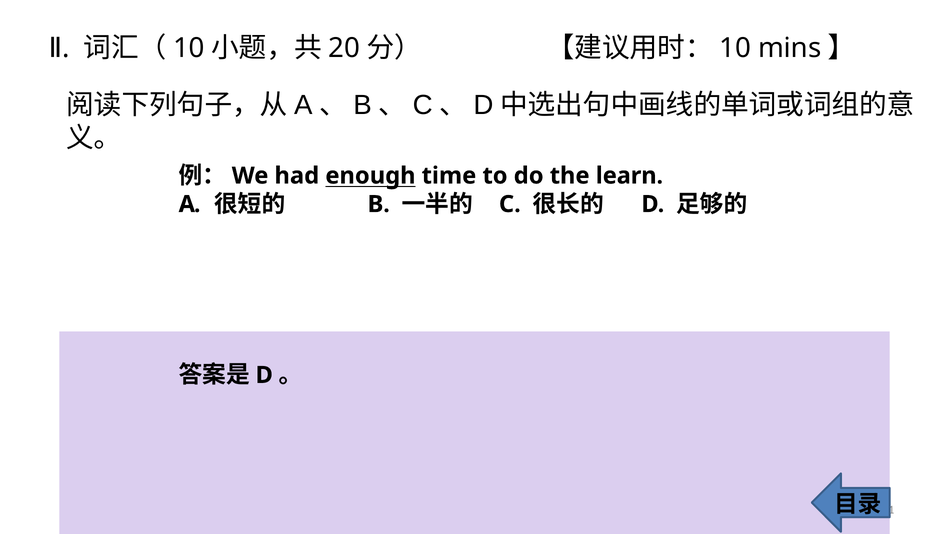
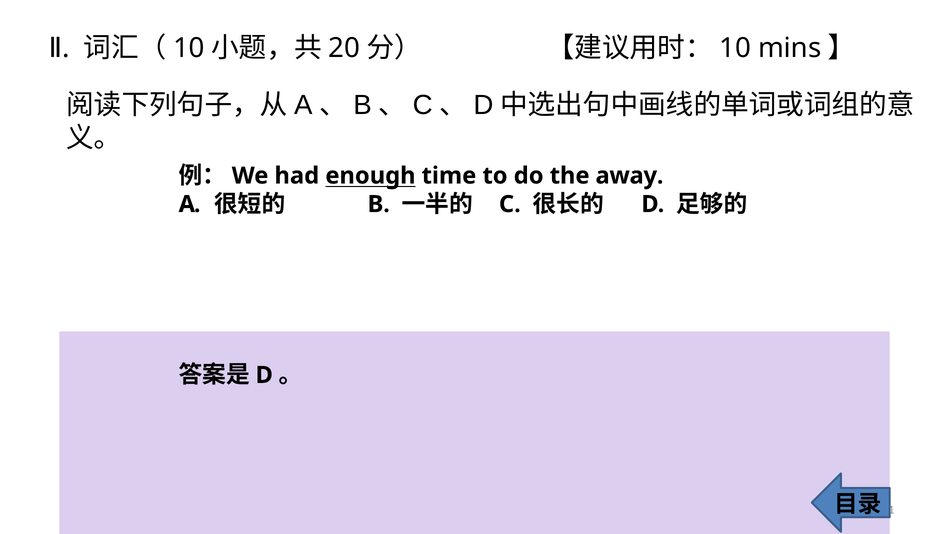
learn: learn -> away
